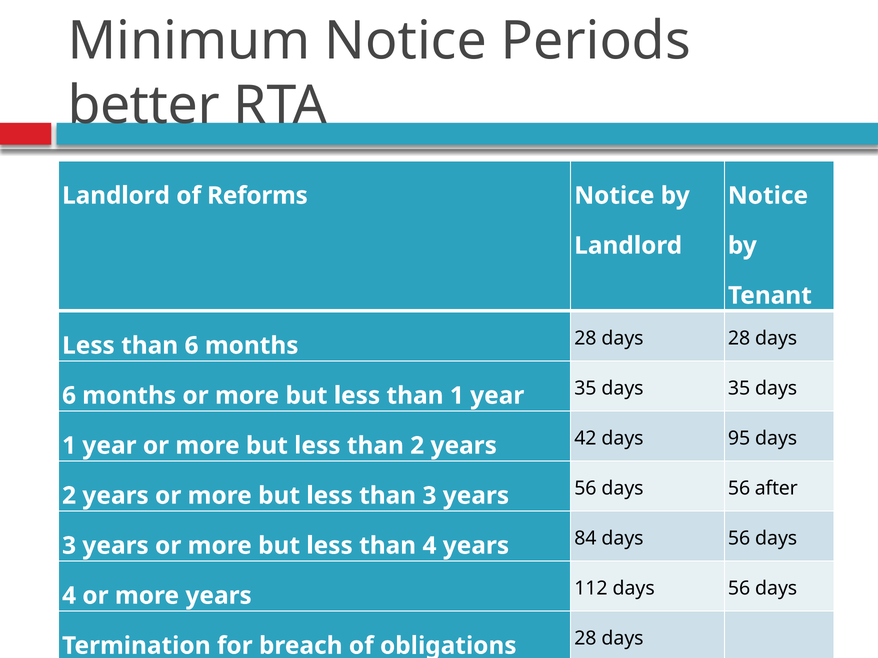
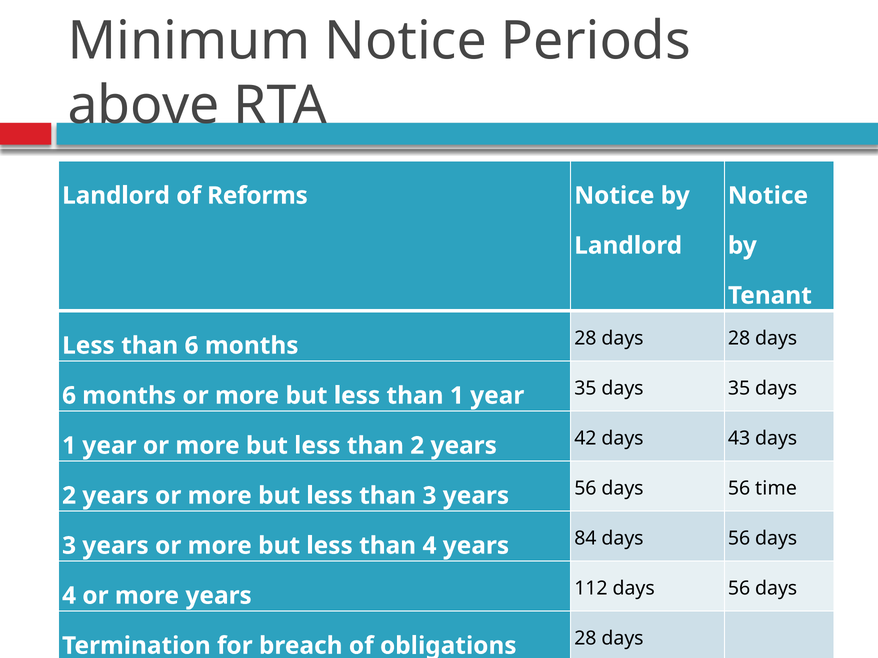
better: better -> above
95: 95 -> 43
after: after -> time
